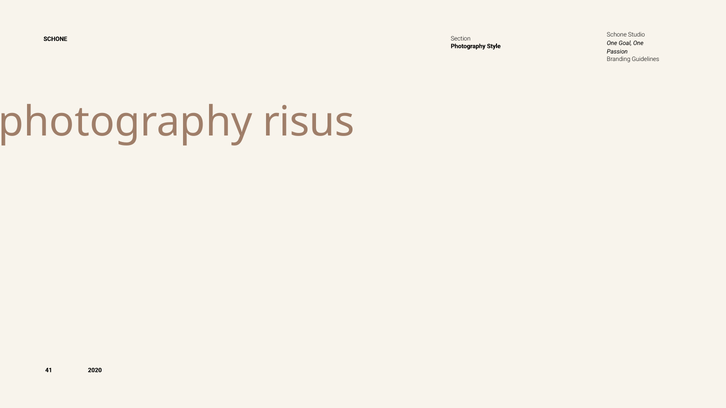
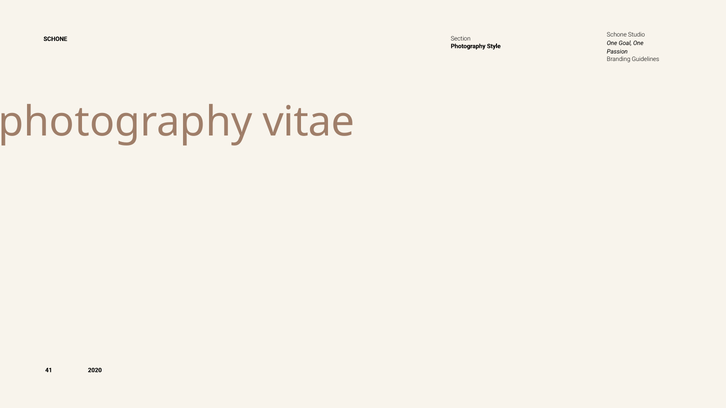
risus: risus -> vitae
